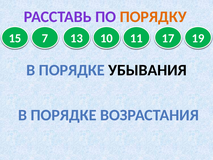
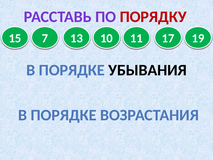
ПОРЯДКУ colour: orange -> red
